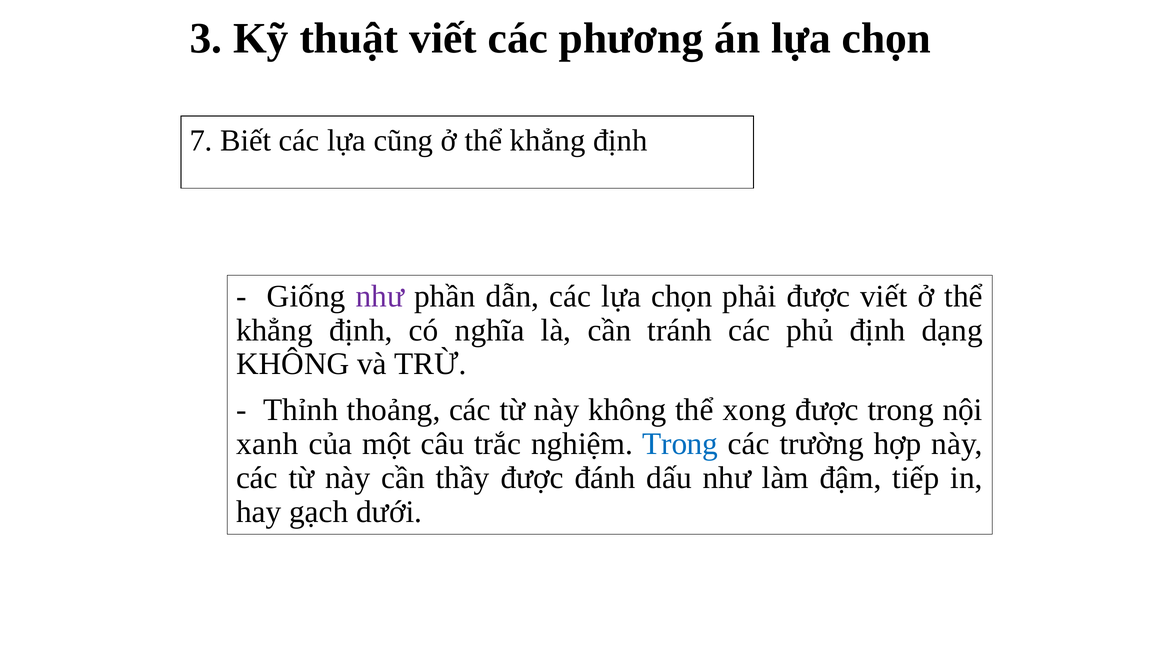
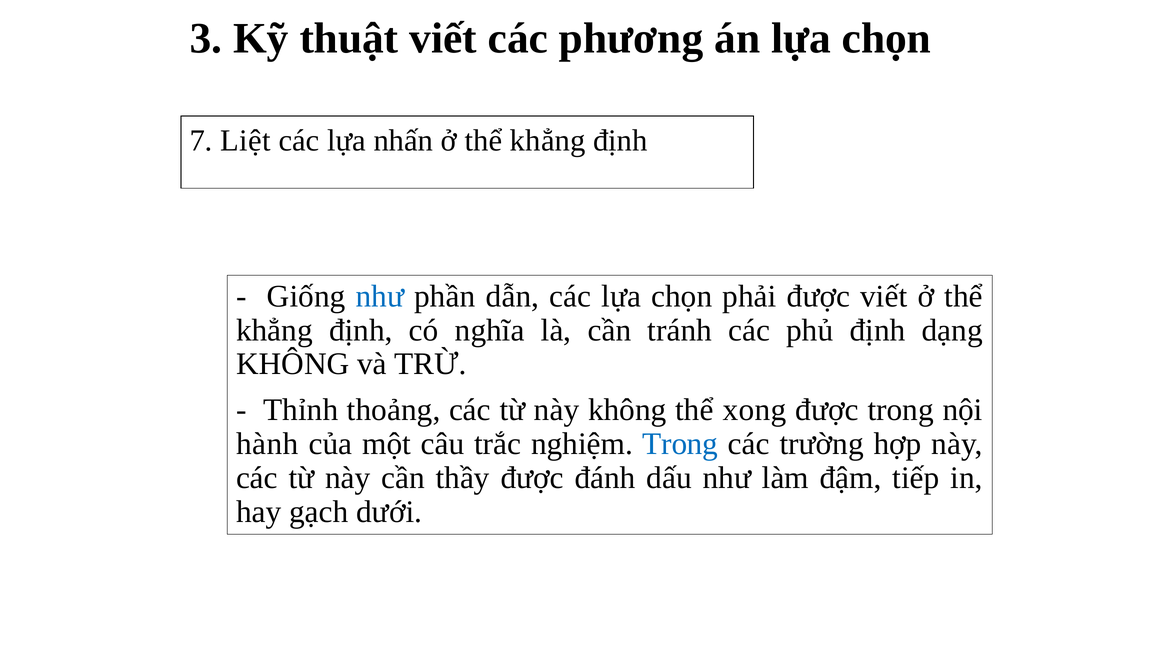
Biết: Biết -> Liệt
cũng: cũng -> nhấn
như at (380, 296) colour: purple -> blue
xanh: xanh -> hành
